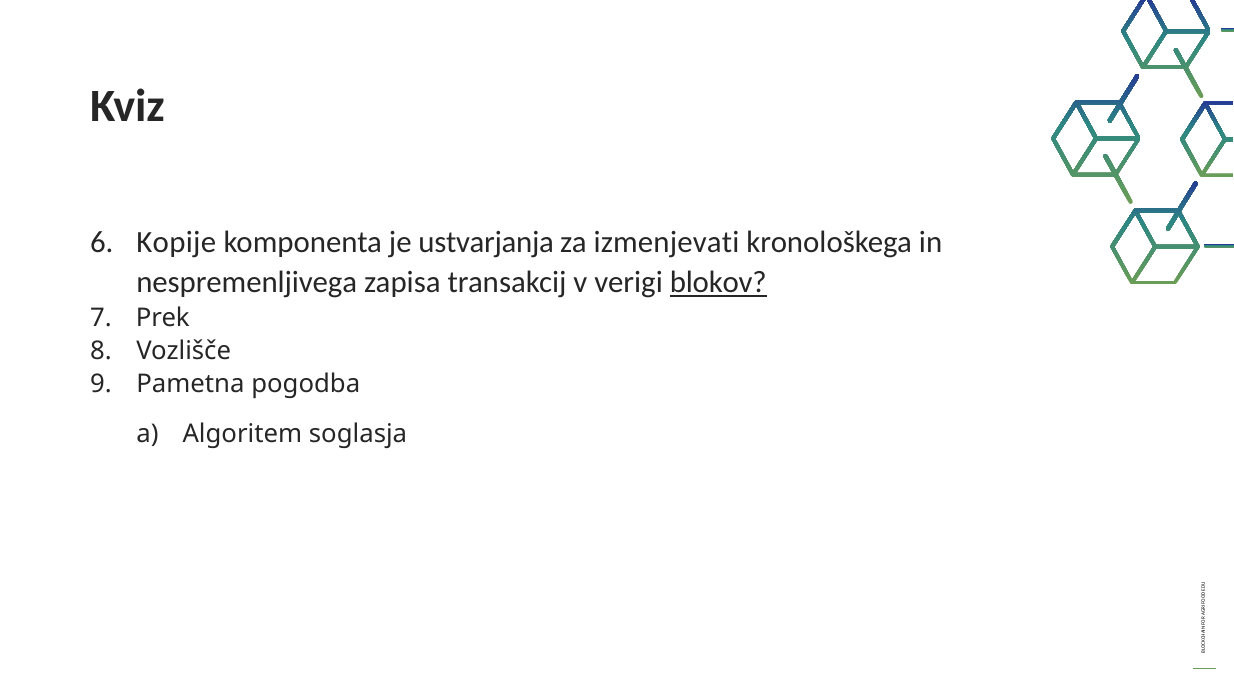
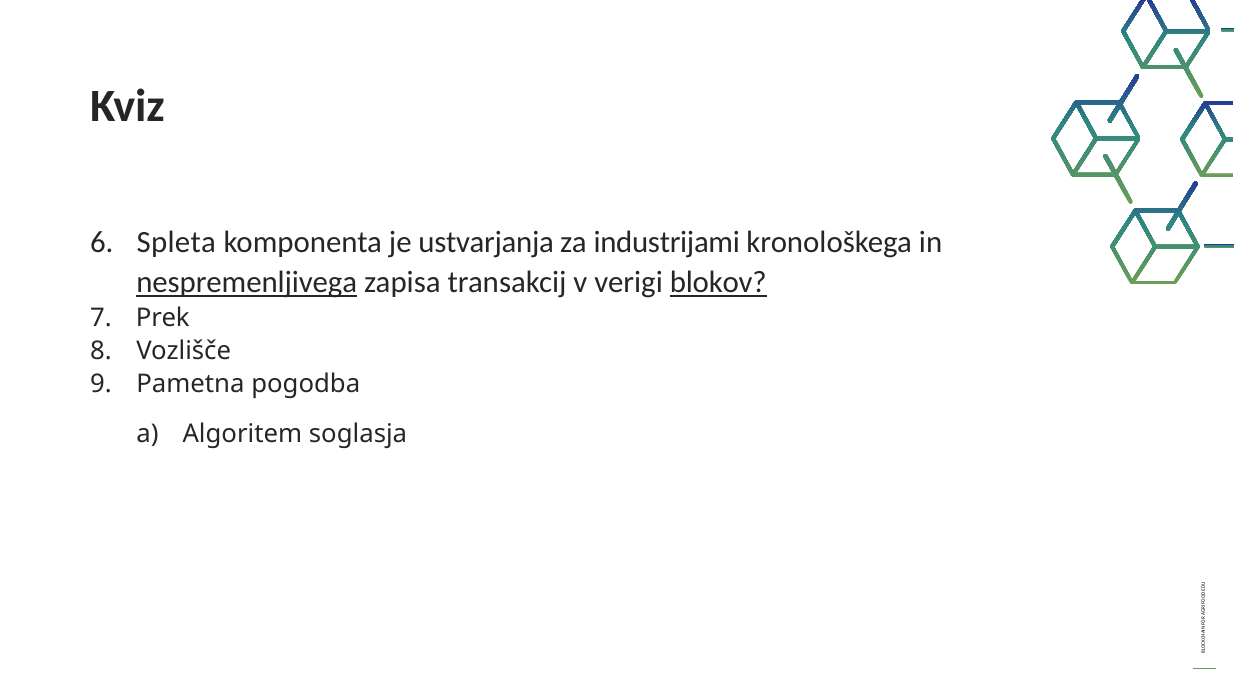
Kopije: Kopije -> Spleta
izmenjevati: izmenjevati -> industrijami
nespremenljivega underline: none -> present
